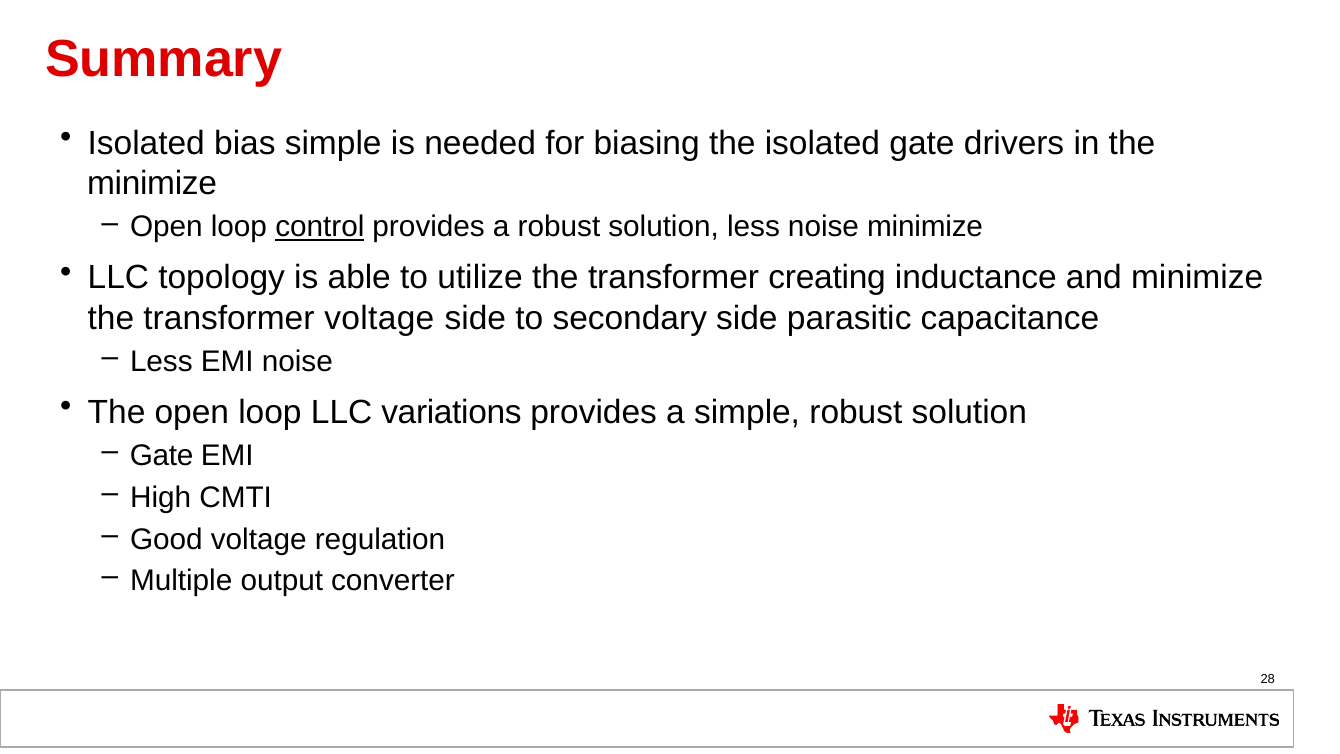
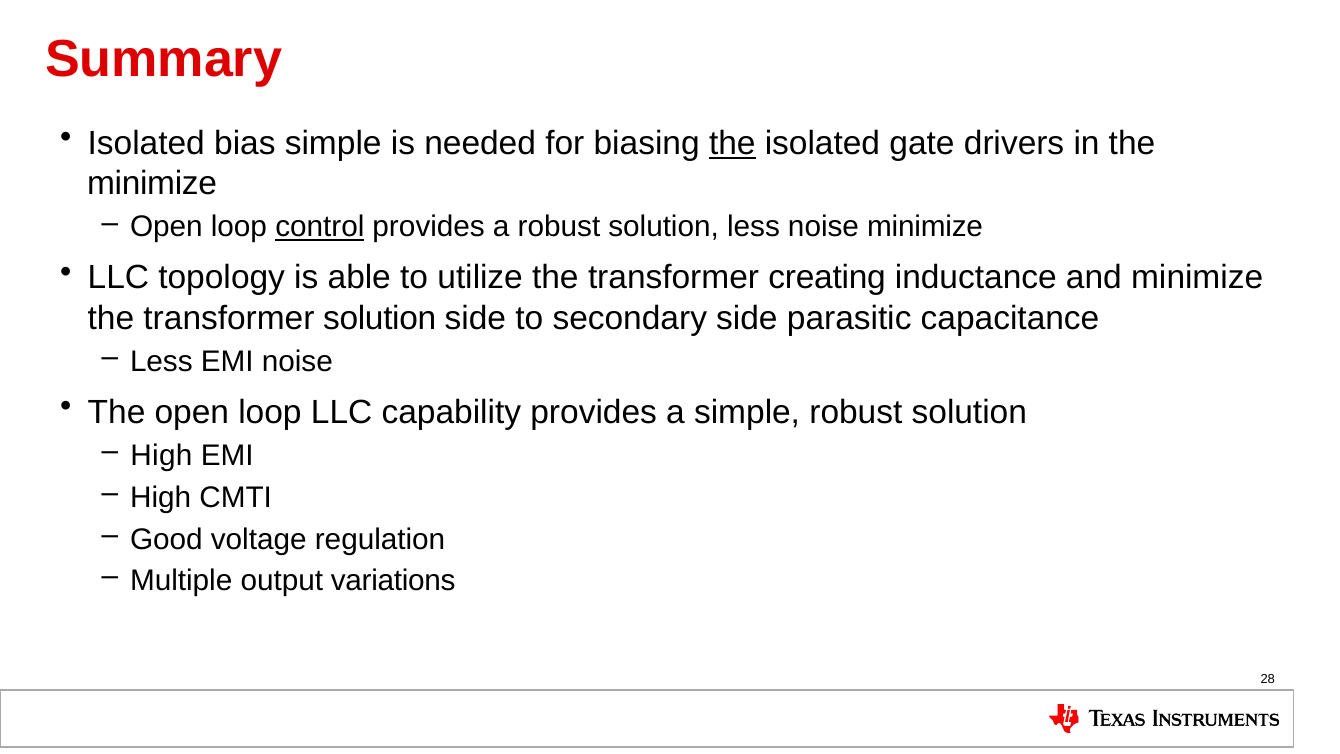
the at (732, 143) underline: none -> present
transformer voltage: voltage -> solution
variations: variations -> capability
Gate at (162, 456): Gate -> High
converter: converter -> variations
